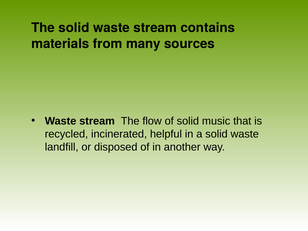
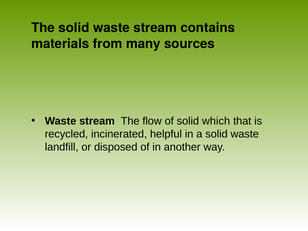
music: music -> which
